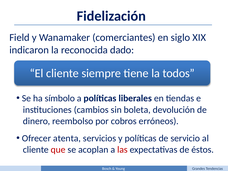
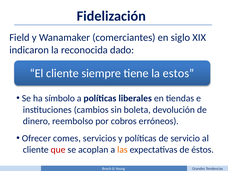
todos: todos -> estos
atenta: atenta -> comes
las colour: red -> orange
